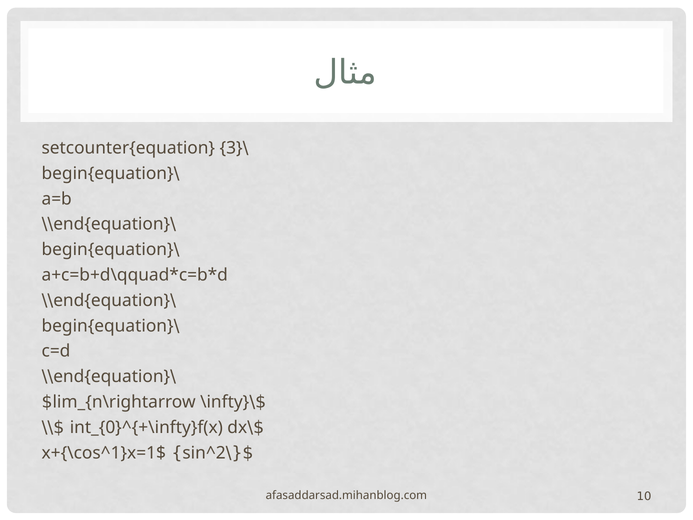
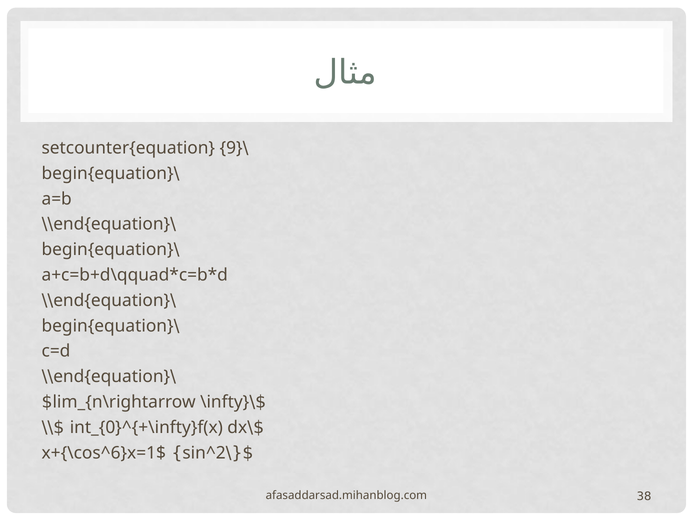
3: 3 -> 9
x+{\cos^1}x=1$: x+{\cos^1}x=1$ -> x+{\cos^6}x=1$
10: 10 -> 38
